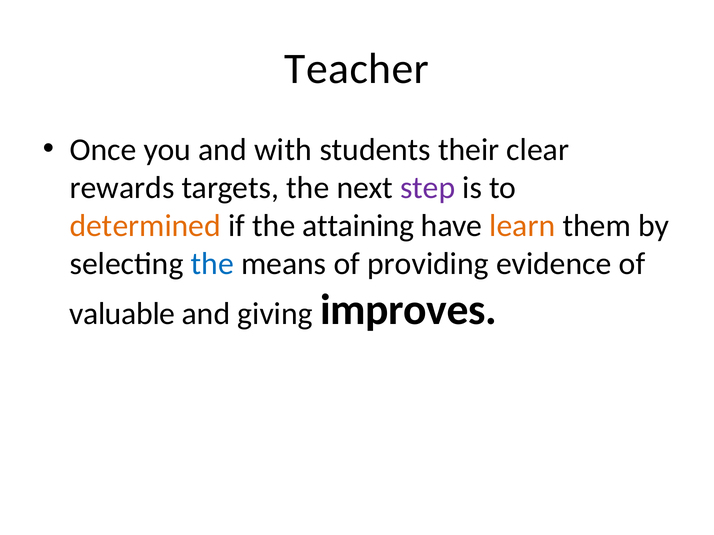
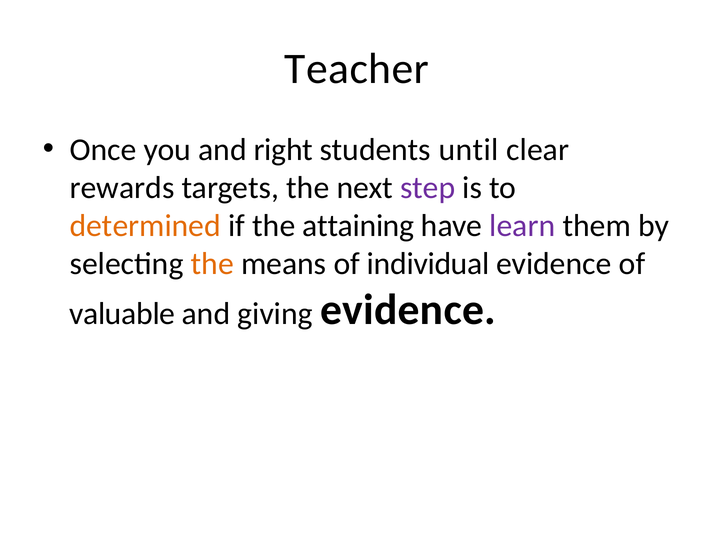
with: with -> right
their: their -> until
learn colour: orange -> purple
the at (212, 264) colour: blue -> orange
providing: providing -> individual
giving improves: improves -> evidence
